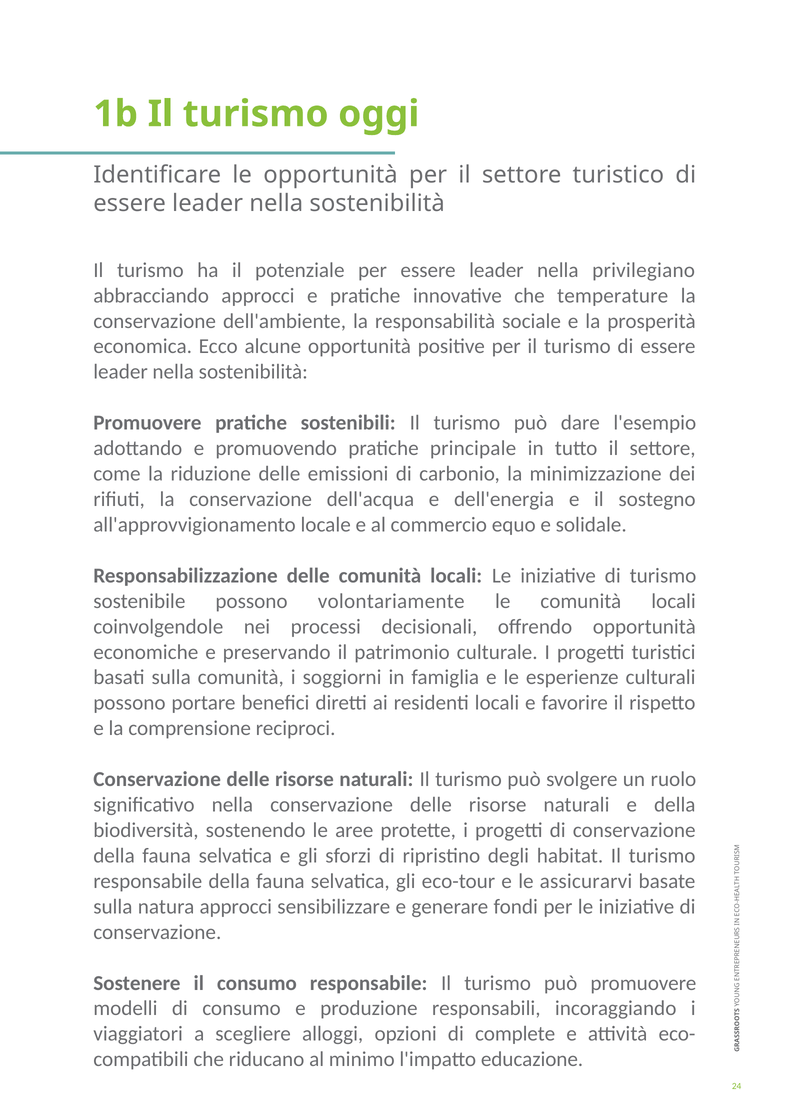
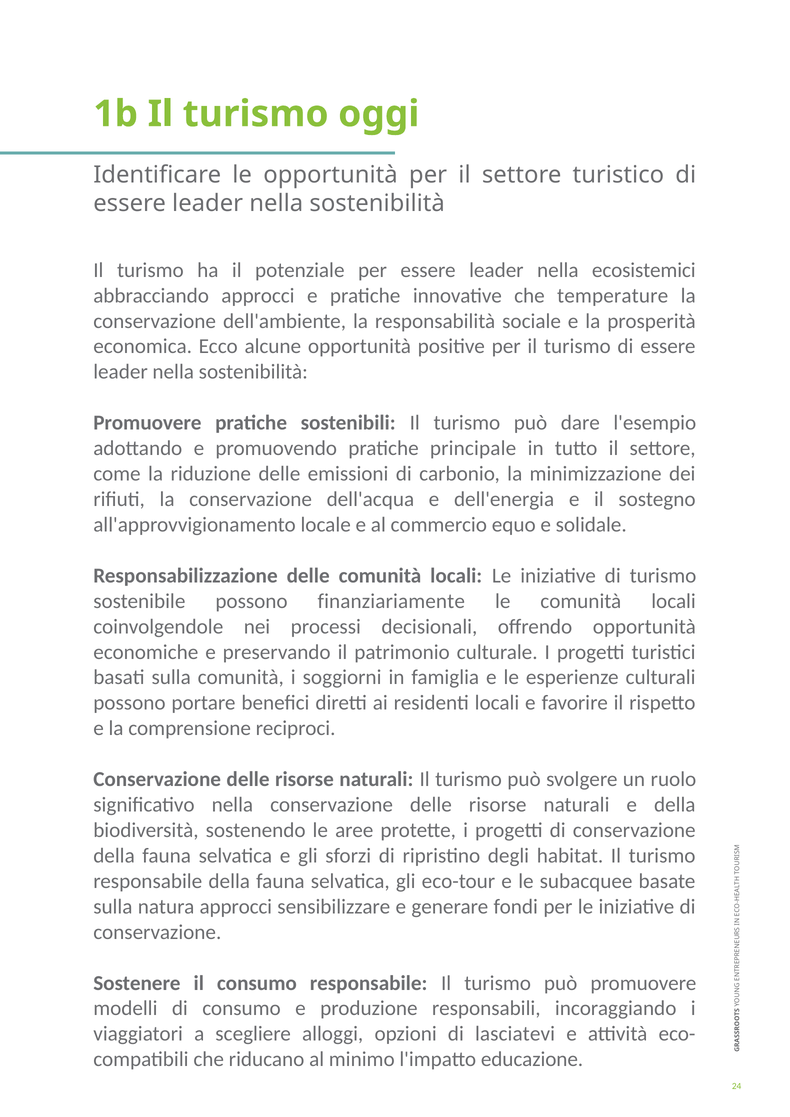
privilegiano: privilegiano -> ecosistemici
volontariamente: volontariamente -> finanziariamente
assicurarvi: assicurarvi -> subacquee
complete: complete -> lasciatevi
